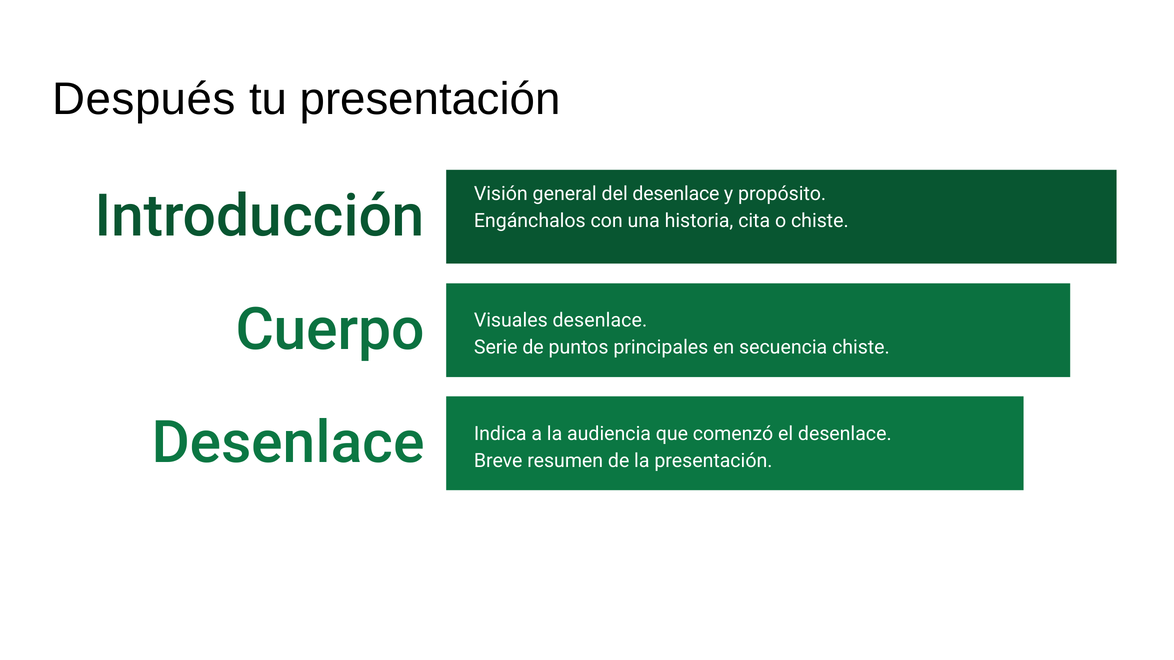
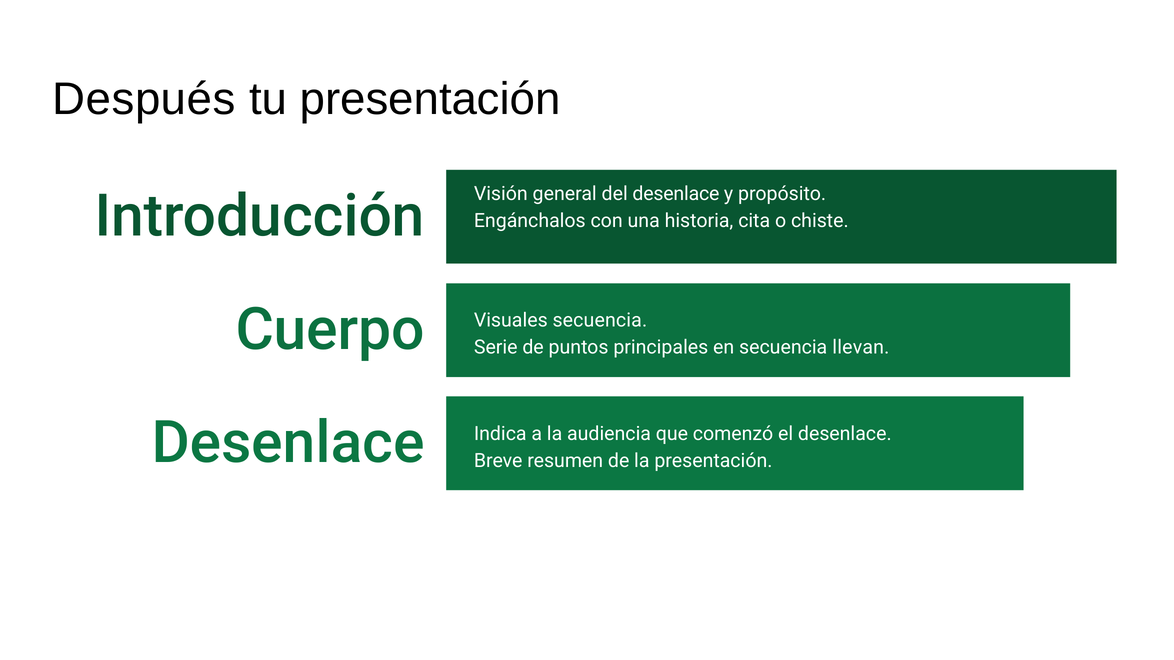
Visuales desenlace: desenlace -> secuencia
secuencia chiste: chiste -> llevan
